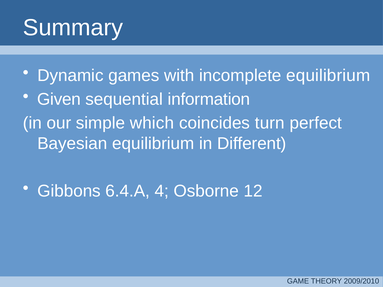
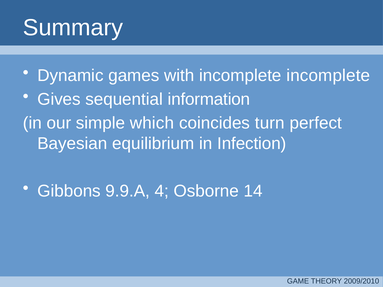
incomplete equilibrium: equilibrium -> incomplete
Given: Given -> Gives
Different: Different -> Infection
6.4.A: 6.4.A -> 9.9.A
12: 12 -> 14
